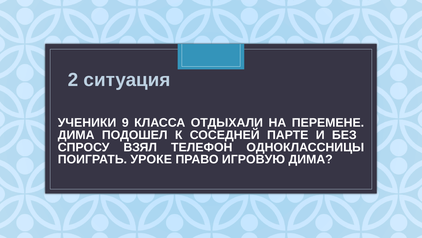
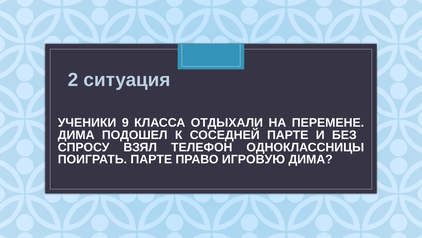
ПОИГРАТЬ УРОКЕ: УРОКЕ -> ПАРТЕ
